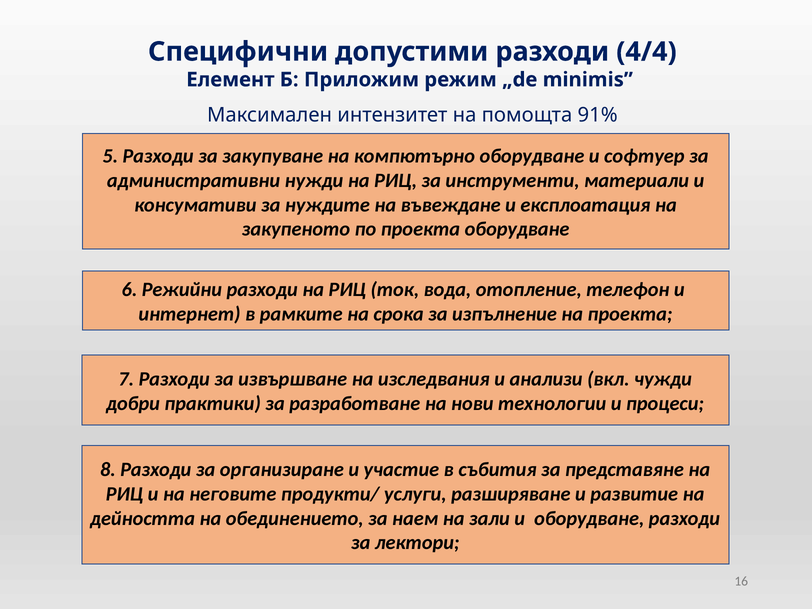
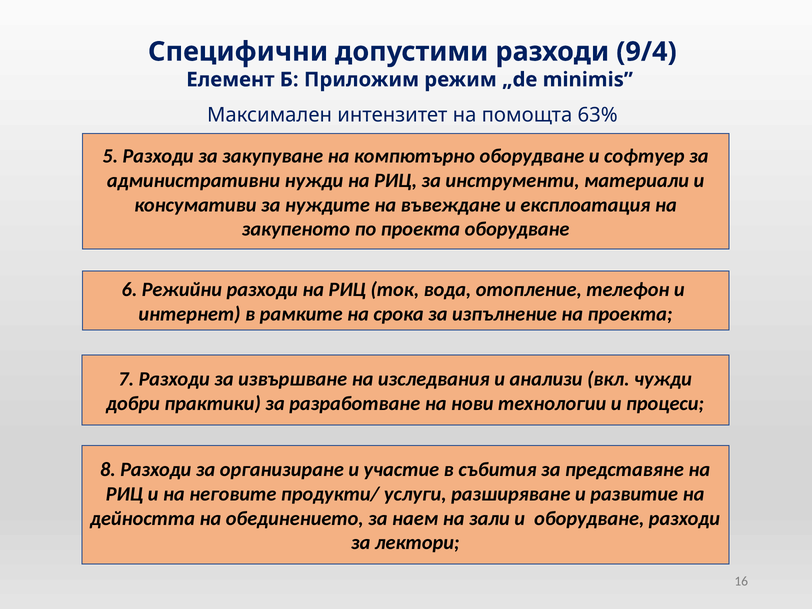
4/4: 4/4 -> 9/4
91%: 91% -> 63%
